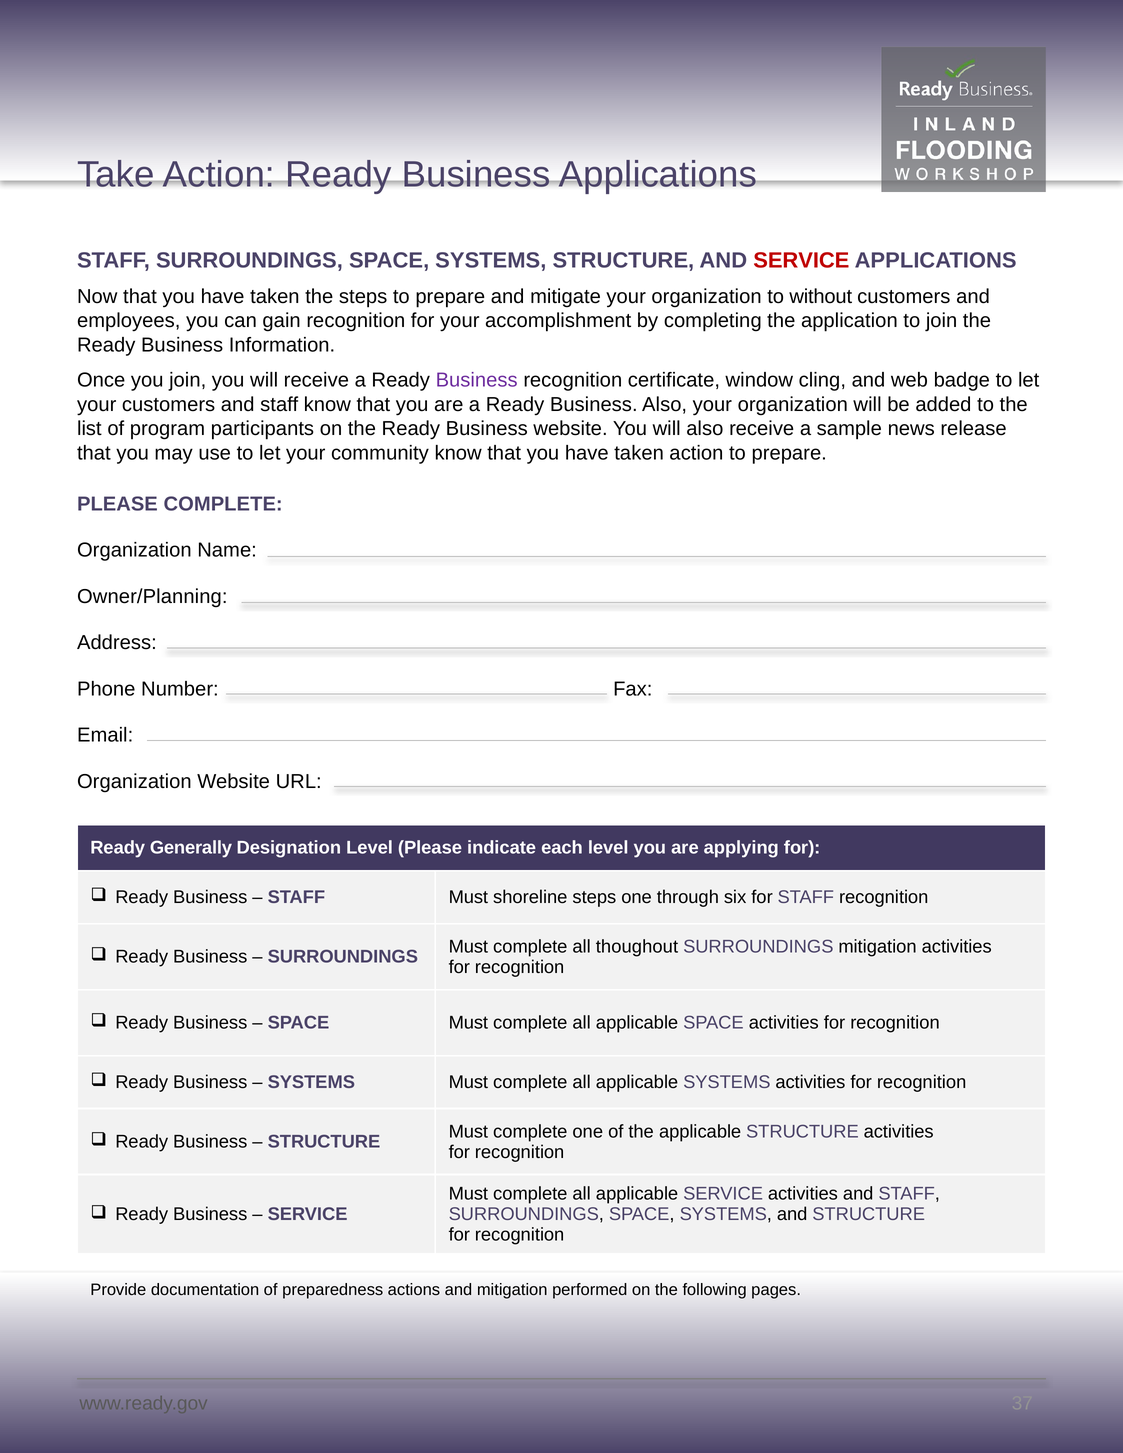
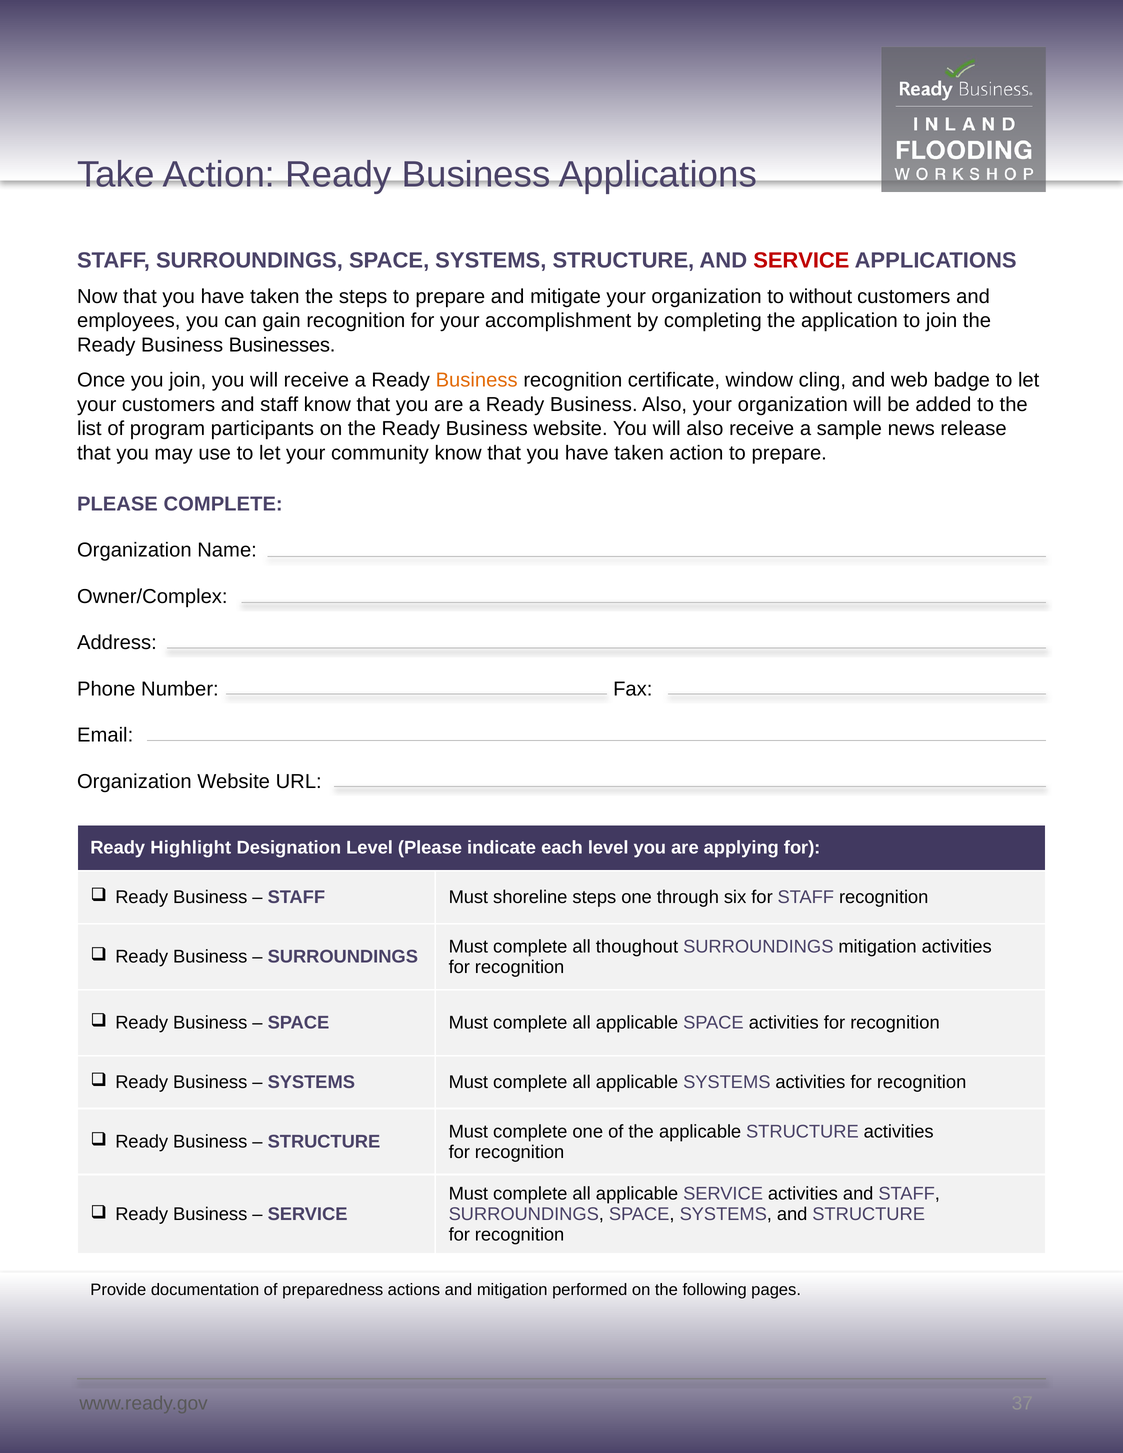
Information: Information -> Businesses
Business at (477, 380) colour: purple -> orange
Owner/Planning: Owner/Planning -> Owner/Complex
Generally: Generally -> Highlight
